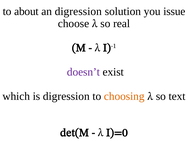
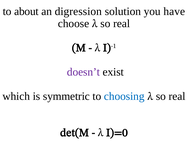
issue: issue -> have
is digression: digression -> symmetric
choosing colour: orange -> blue
text at (177, 96): text -> real
